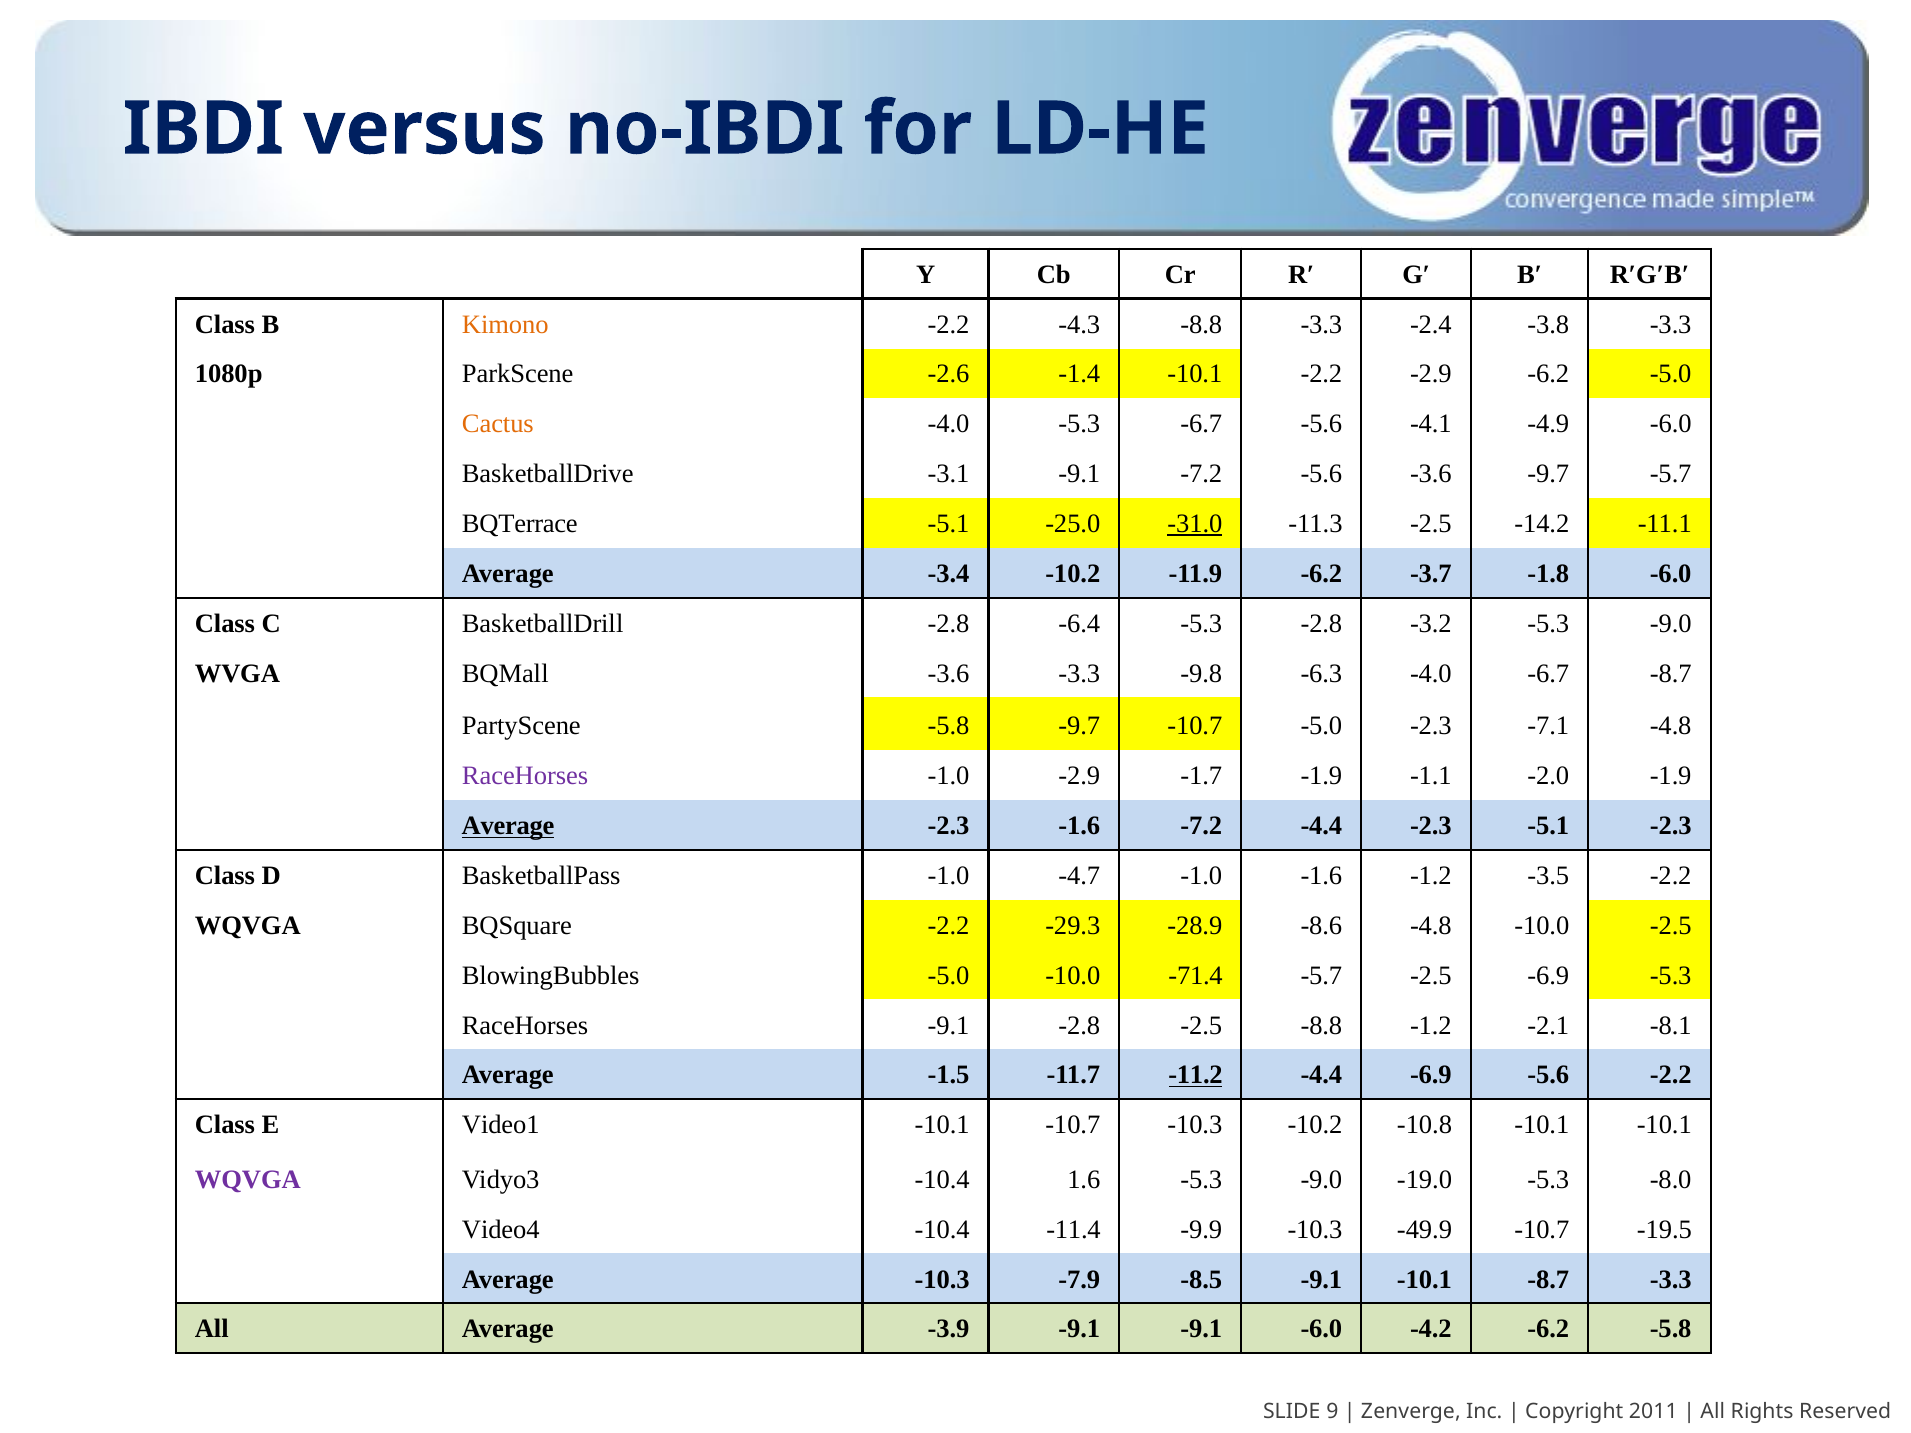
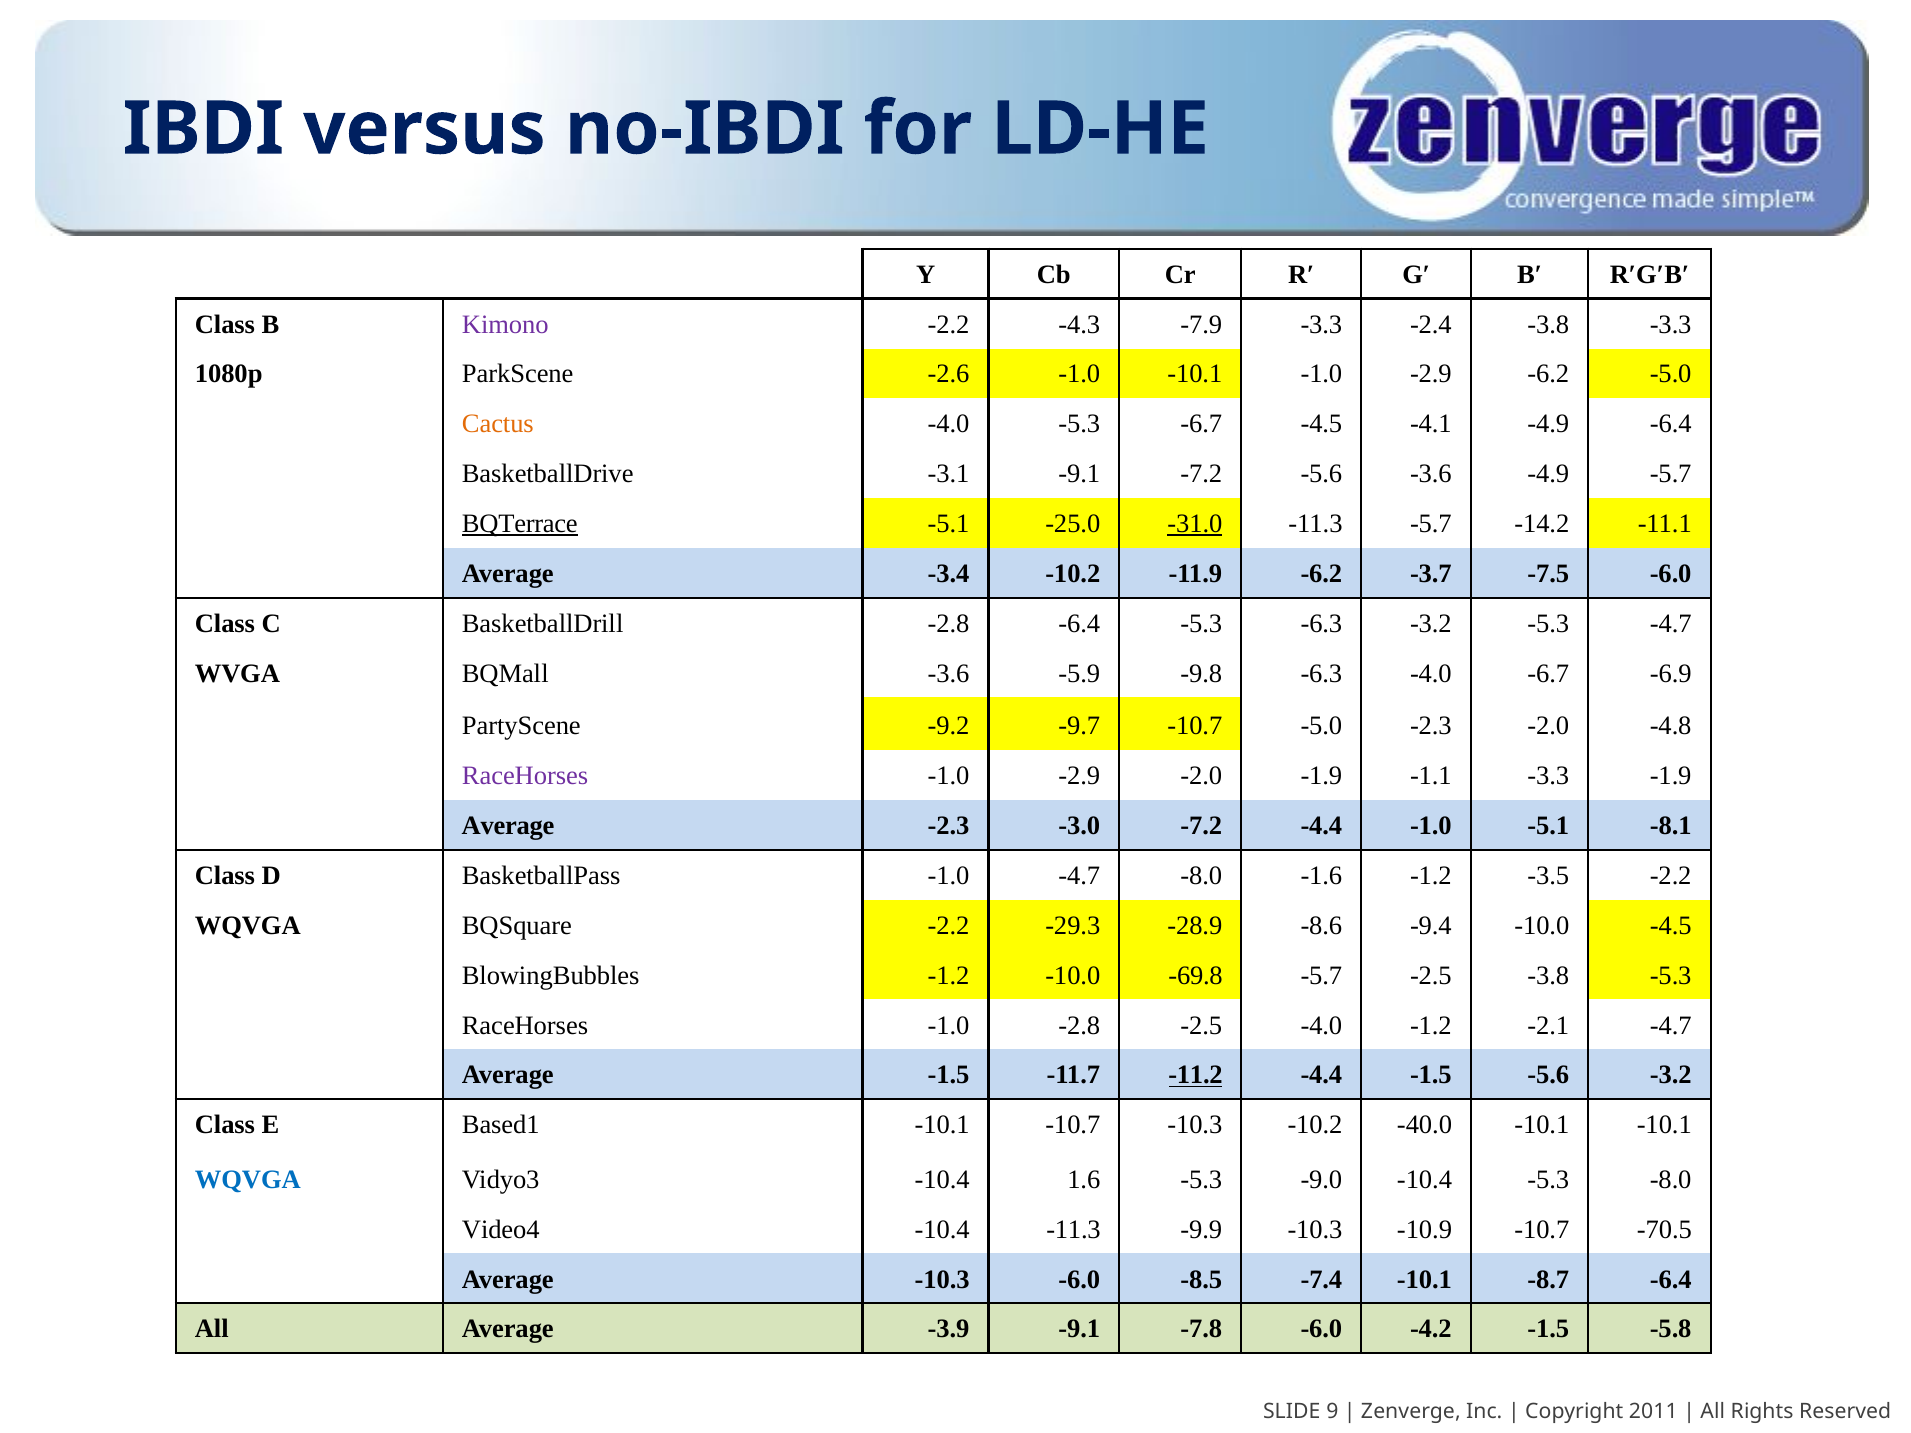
Kimono colour: orange -> purple
-4.3 -8.8: -8.8 -> -7.9
-2.6 -1.4: -1.4 -> -1.0
-10.1 -2.2: -2.2 -> -1.0
-6.7 -5.6: -5.6 -> -4.5
-4.9 -6.0: -6.0 -> -6.4
-3.6 -9.7: -9.7 -> -4.9
BQTerrace underline: none -> present
-11.3 -2.5: -2.5 -> -5.7
-1.8: -1.8 -> -7.5
-5.3 -2.8: -2.8 -> -6.3
-3.2 -5.3 -9.0: -9.0 -> -4.7
-3.6 -3.3: -3.3 -> -5.9
-6.7 -8.7: -8.7 -> -6.9
PartyScene -5.8: -5.8 -> -9.2
-2.3 -7.1: -7.1 -> -2.0
-2.9 -1.7: -1.7 -> -2.0
-1.1 -2.0: -2.0 -> -3.3
Average at (508, 826) underline: present -> none
-2.3 -1.6: -1.6 -> -3.0
-4.4 -2.3: -2.3 -> -1.0
-5.1 -2.3: -2.3 -> -8.1
-4.7 -1.0: -1.0 -> -8.0
-8.6 -4.8: -4.8 -> -9.4
-10.0 -2.5: -2.5 -> -4.5
BlowingBubbles -5.0: -5.0 -> -1.2
-71.4: -71.4 -> -69.8
-2.5 -6.9: -6.9 -> -3.8
-9.1 at (949, 1026): -9.1 -> -1.0
-2.5 -8.8: -8.8 -> -4.0
-2.1 -8.1: -8.1 -> -4.7
-4.4 -6.9: -6.9 -> -1.5
-5.6 -2.2: -2.2 -> -3.2
Video1: Video1 -> Based1
-10.8: -10.8 -> -40.0
WQVGA at (248, 1180) colour: purple -> blue
-9.0 -19.0: -19.0 -> -10.4
-10.4 -11.4: -11.4 -> -11.3
-49.9: -49.9 -> -10.9
-19.5: -19.5 -> -70.5
-10.3 -7.9: -7.9 -> -6.0
-8.5 -9.1: -9.1 -> -7.4
-8.7 -3.3: -3.3 -> -6.4
-9.1 -9.1: -9.1 -> -7.8
-4.2 -6.2: -6.2 -> -1.5
